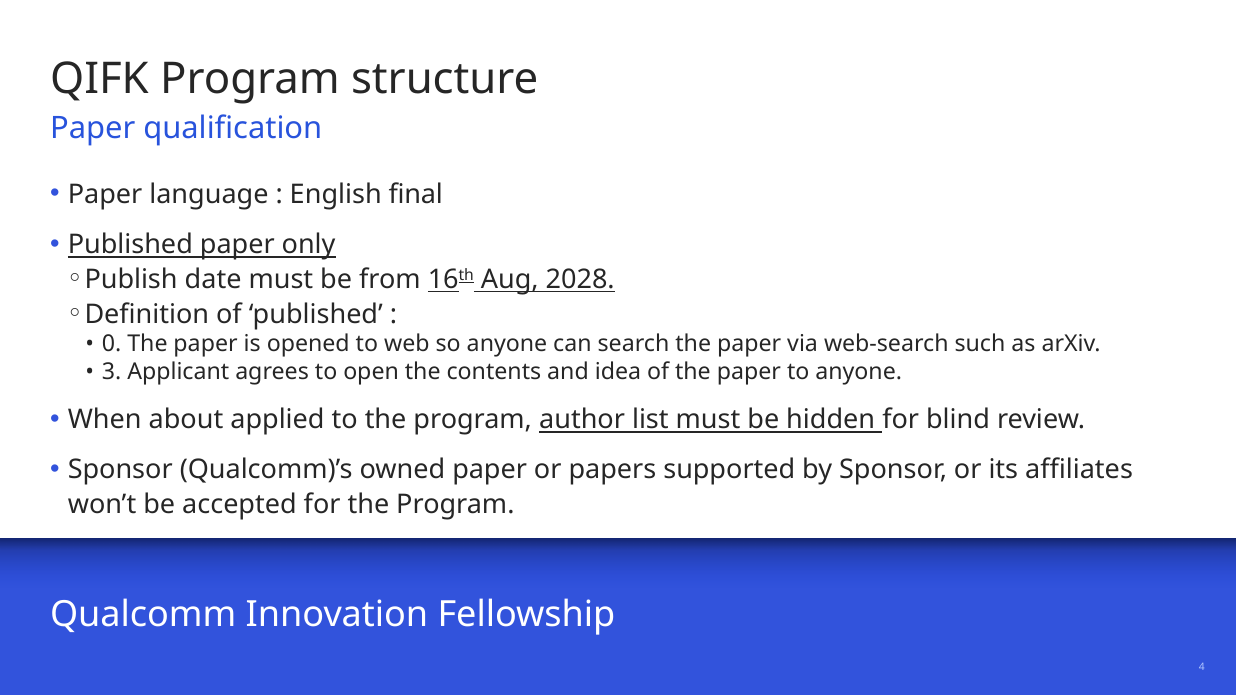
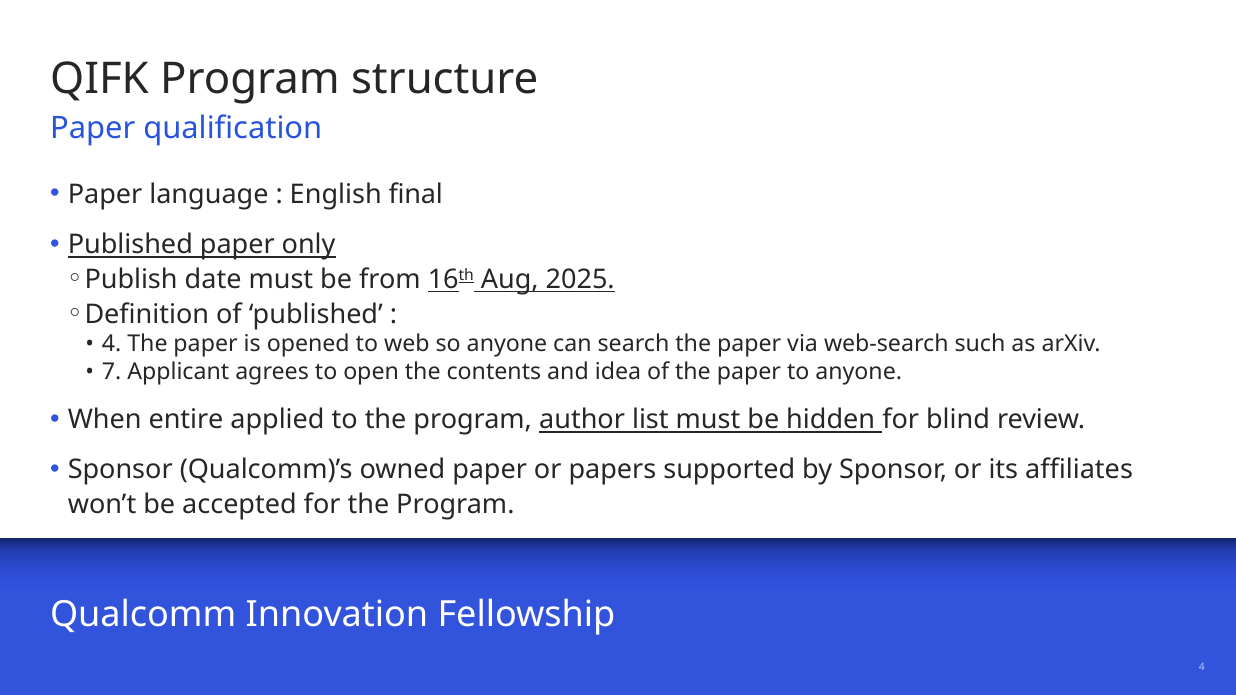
2028: 2028 -> 2025
0: 0 -> 4
3: 3 -> 7
about: about -> entire
